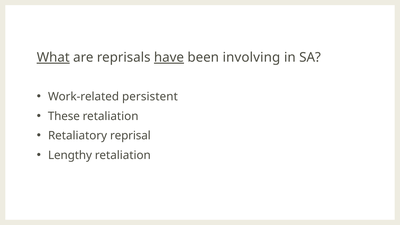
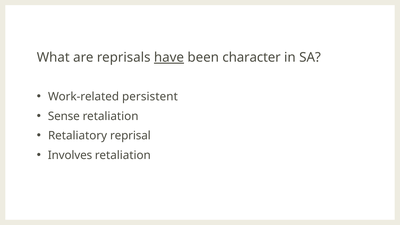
What underline: present -> none
involving: involving -> character
These: These -> Sense
Lengthy: Lengthy -> Involves
